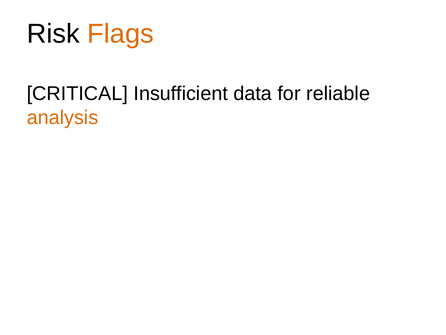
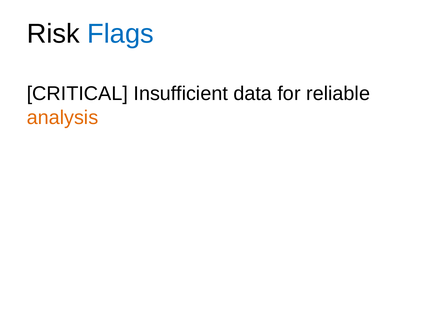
Flags colour: orange -> blue
